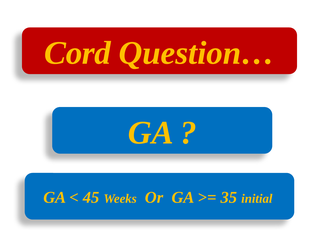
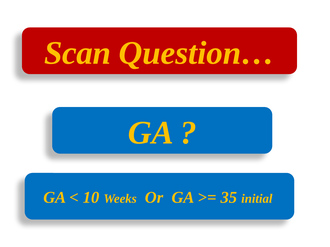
Cord: Cord -> Scan
45: 45 -> 10
